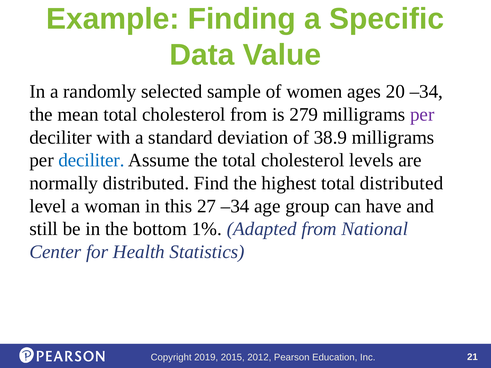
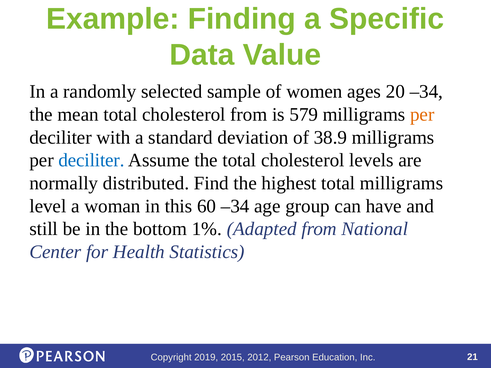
279: 279 -> 579
per at (422, 115) colour: purple -> orange
total distributed: distributed -> milligrams
27: 27 -> 60
